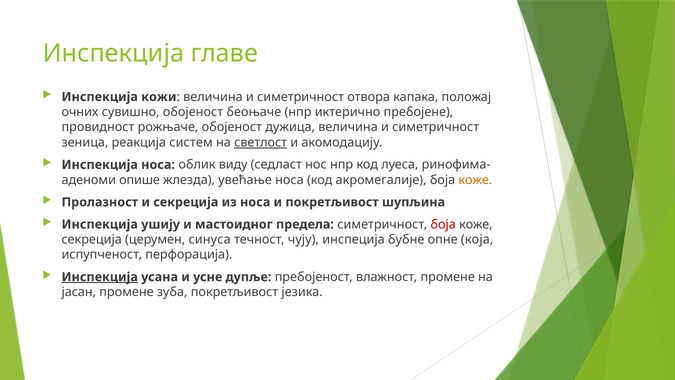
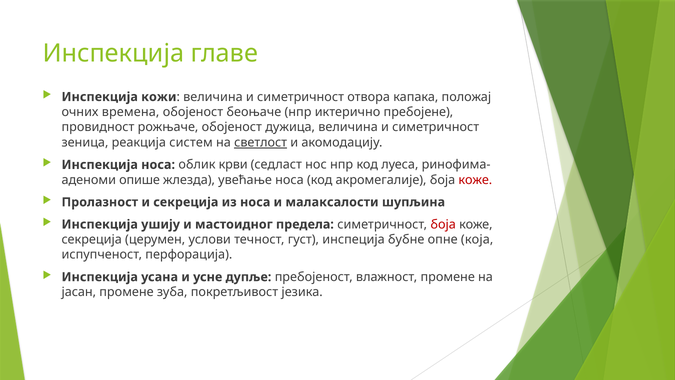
сувишно: сувишно -> времена
виду: виду -> крви
коже at (475, 180) colour: orange -> red
и покретљивост: покретљивост -> малаксалости
синуса: синуса -> услови
чују: чују -> густ
Инспекција at (100, 277) underline: present -> none
